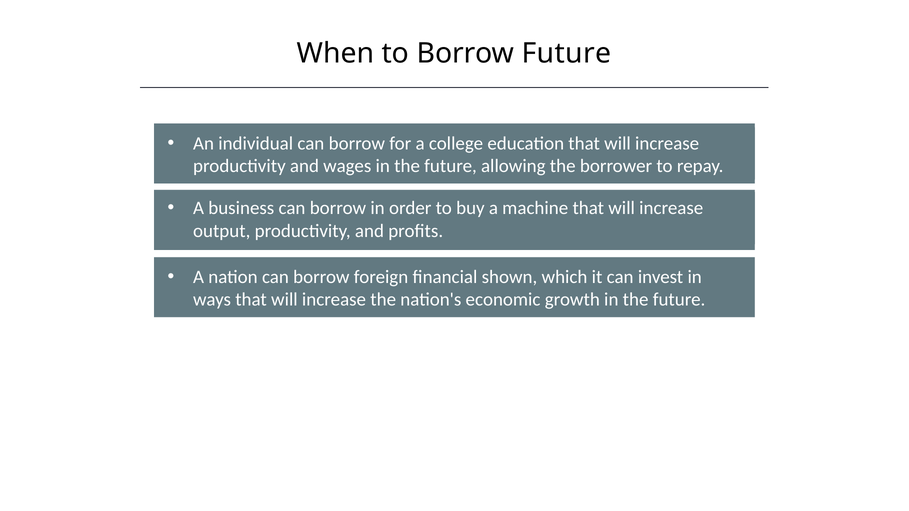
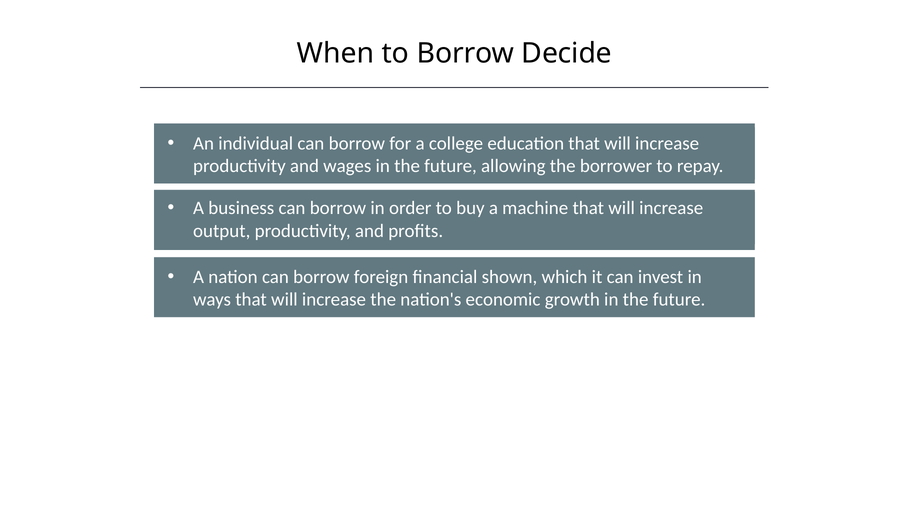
Borrow Future: Future -> Decide
